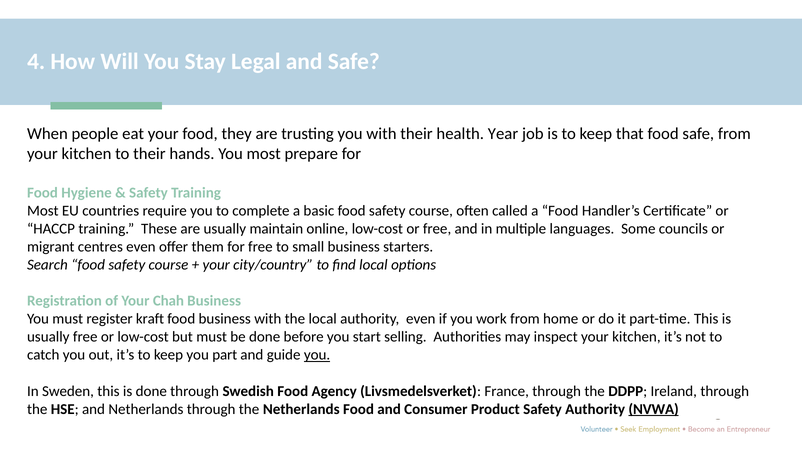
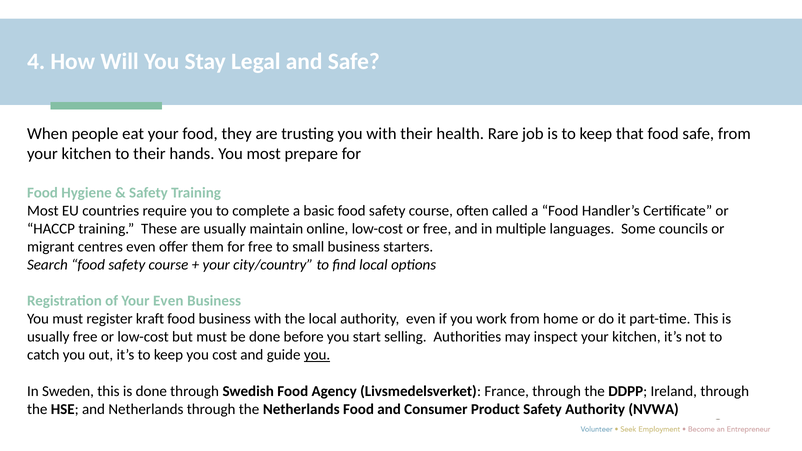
Year: Year -> Rare
Your Chah: Chah -> Even
part: part -> cost
NVWA underline: present -> none
